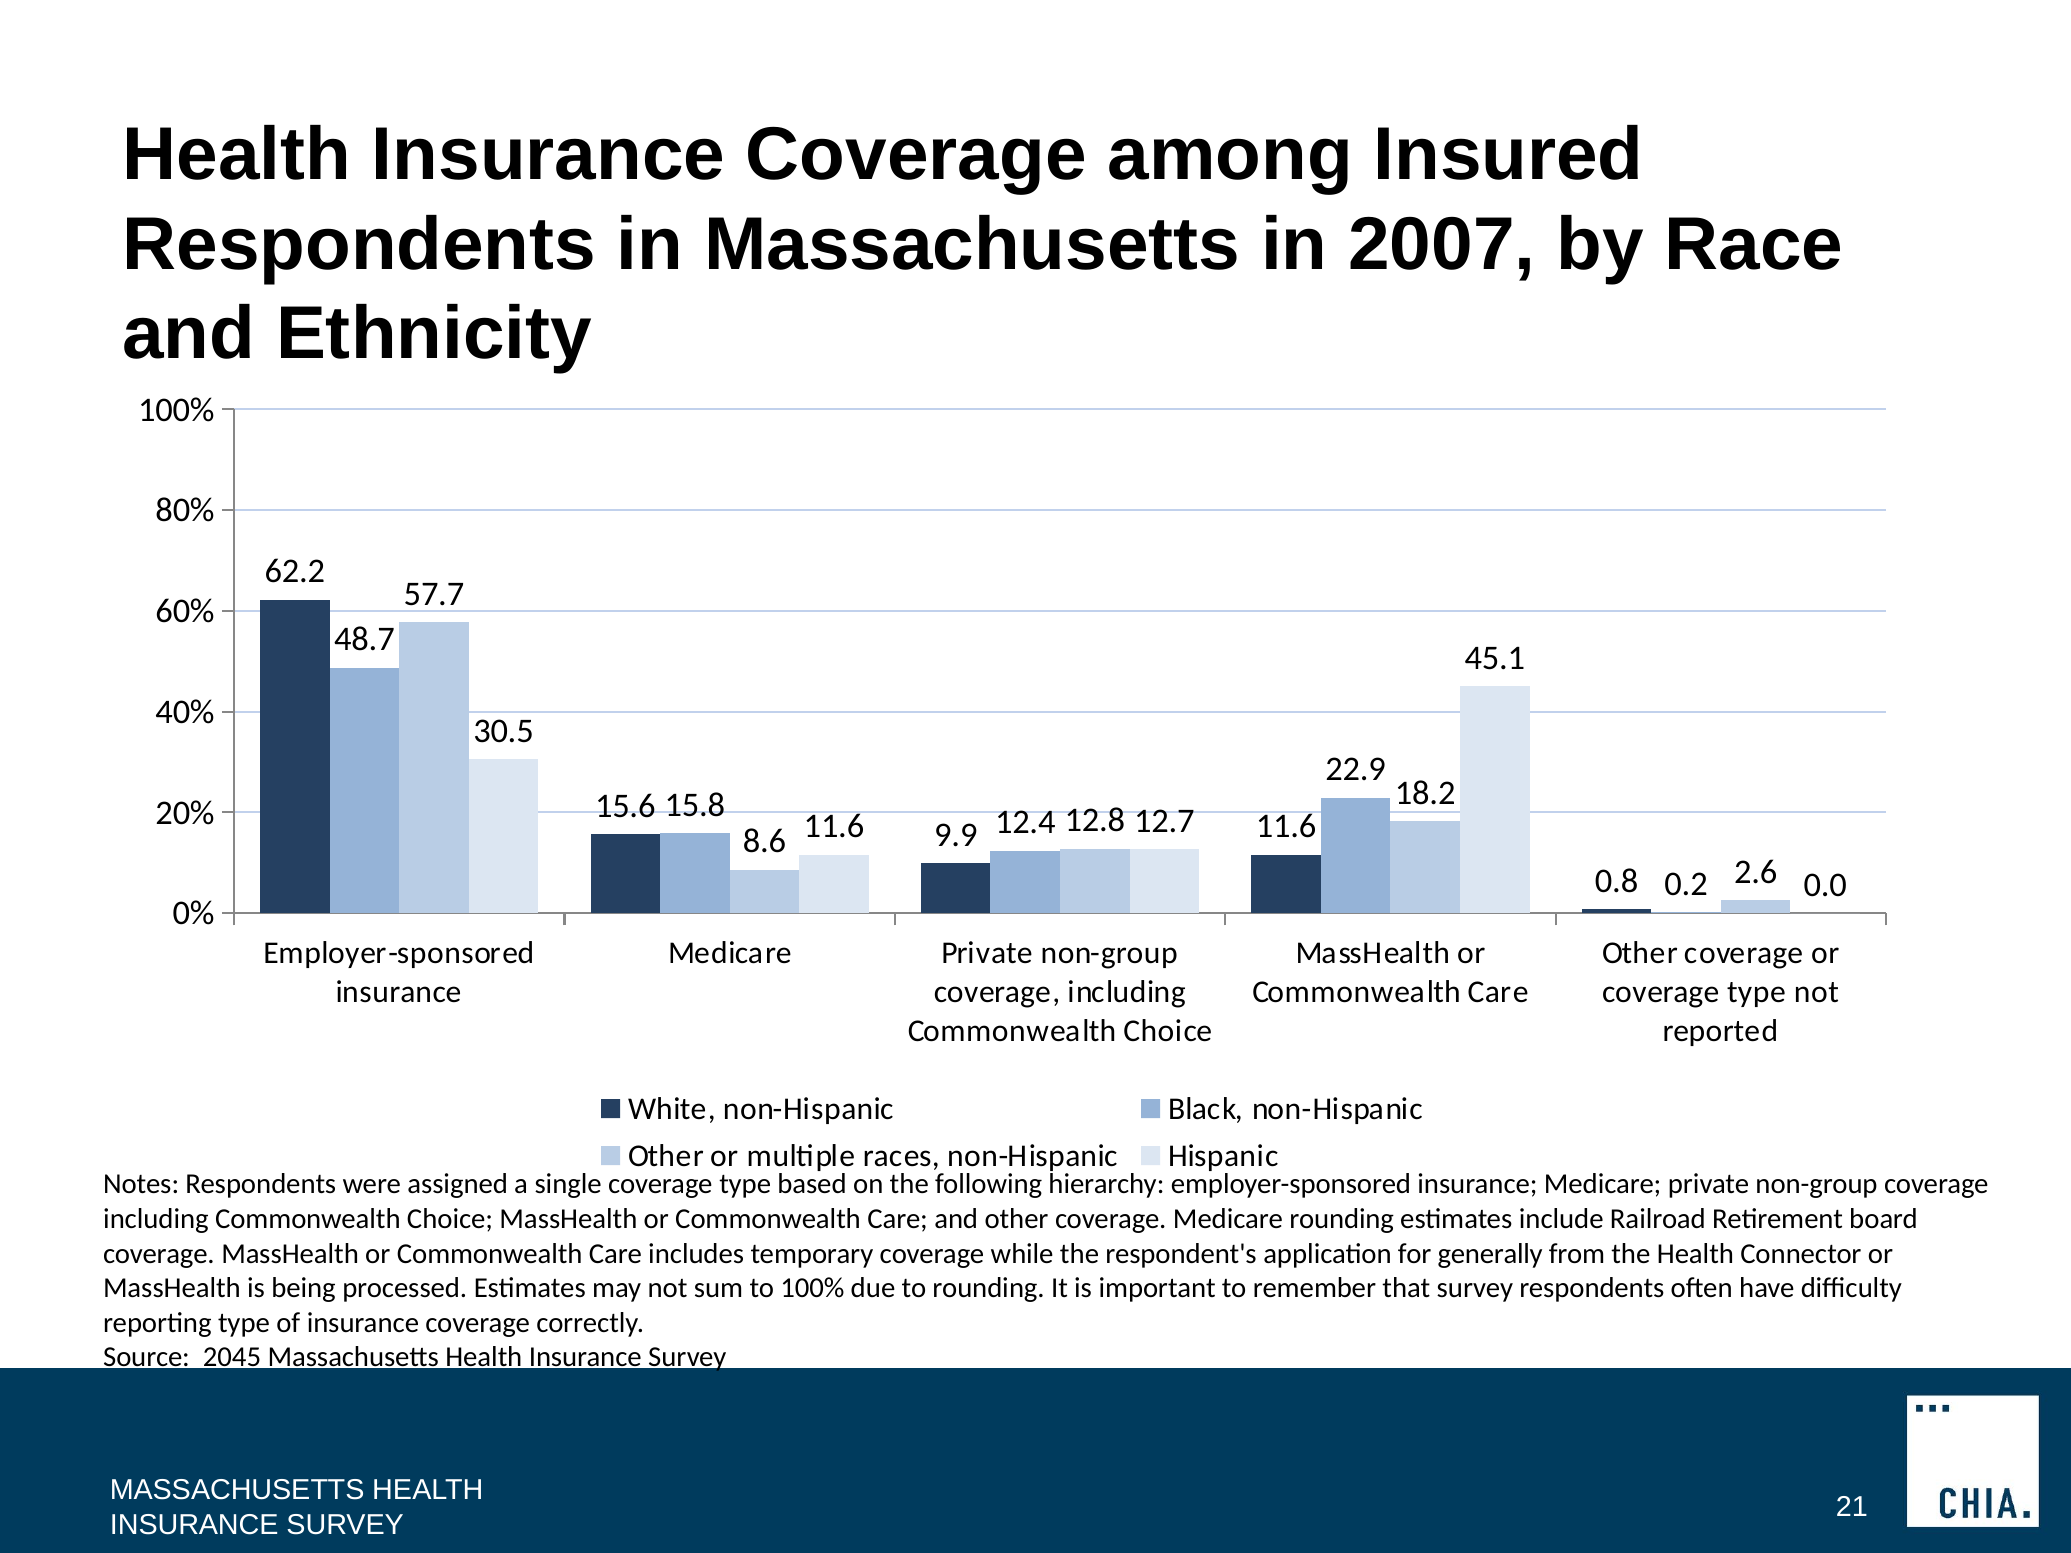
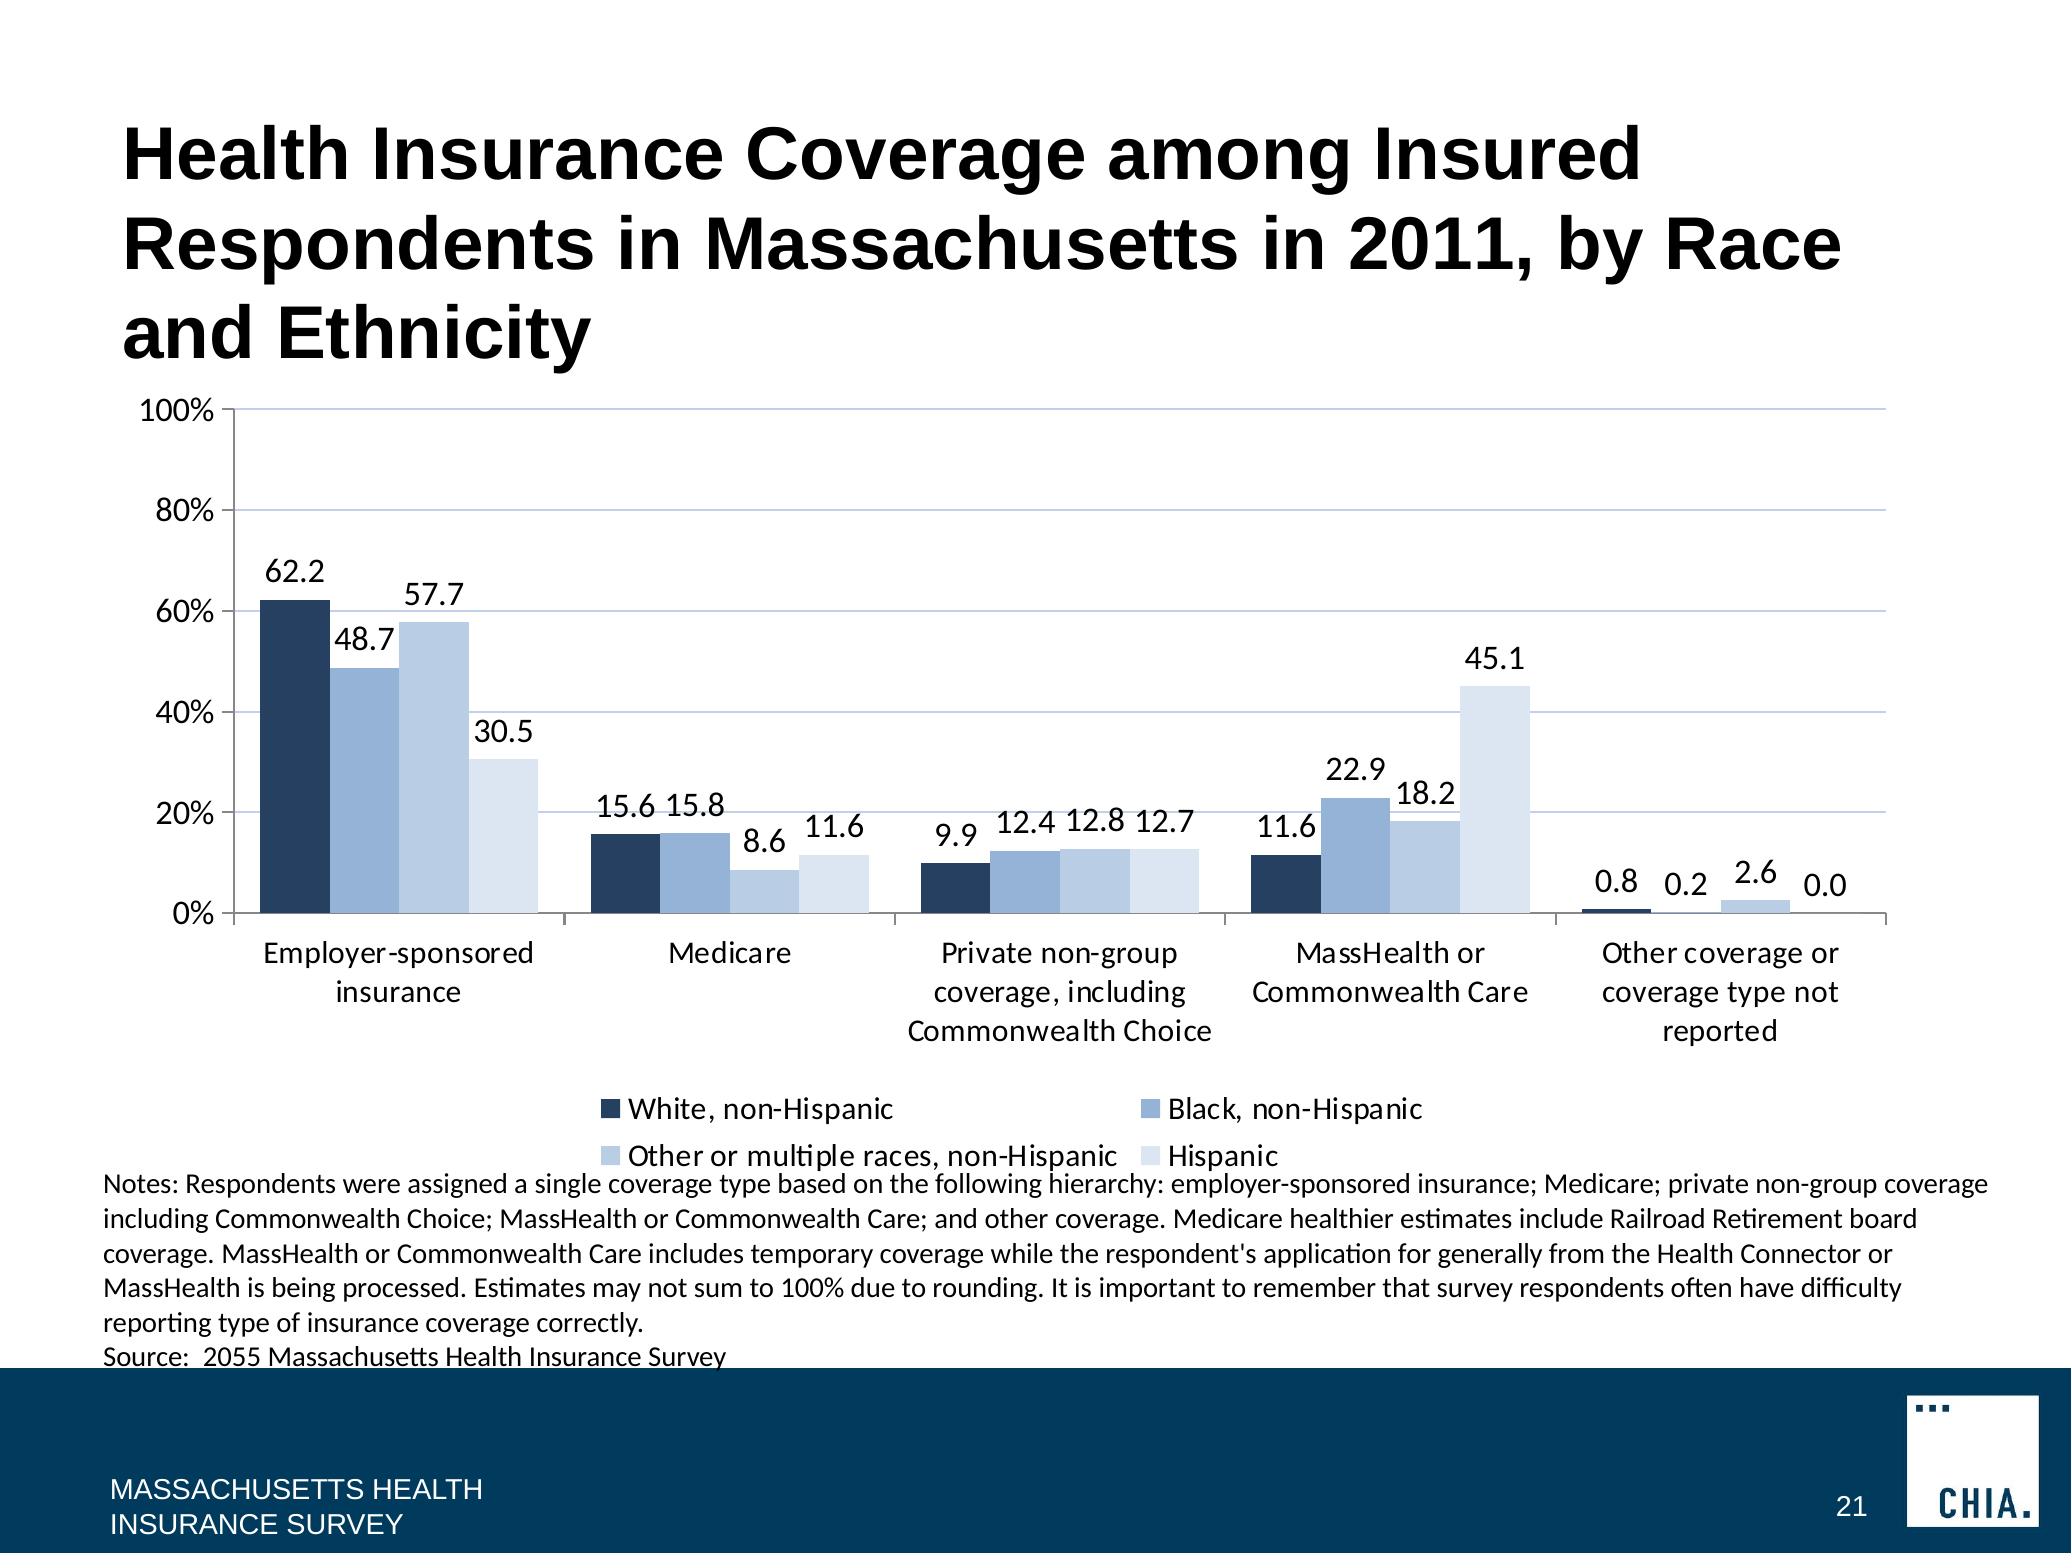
2007: 2007 -> 2011
Medicare rounding: rounding -> healthier
2045: 2045 -> 2055
